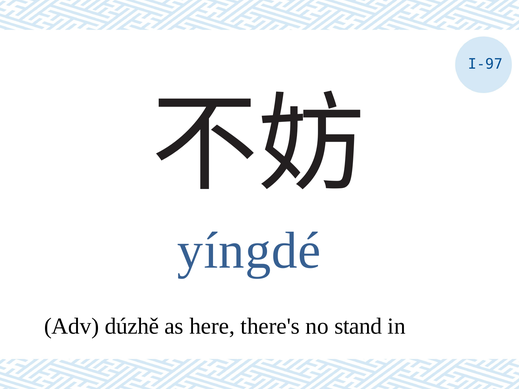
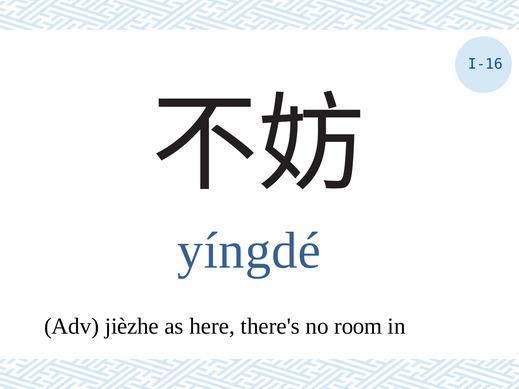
I-97: I-97 -> I-16
dúzhě: dúzhě -> jièzhe
stand: stand -> room
